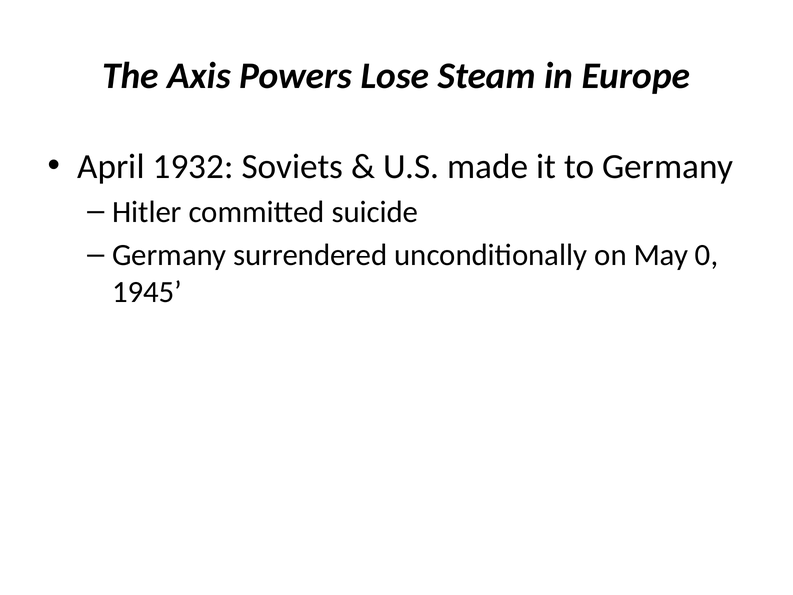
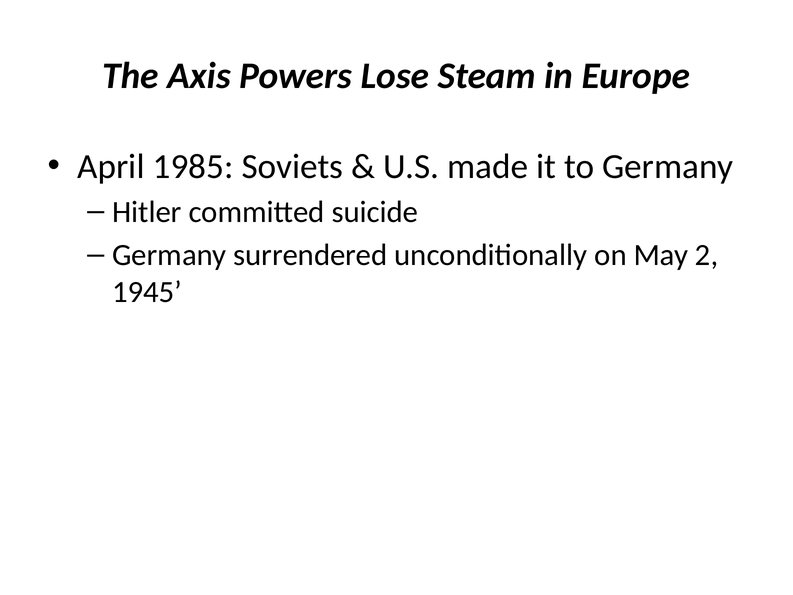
1932: 1932 -> 1985
0: 0 -> 2
